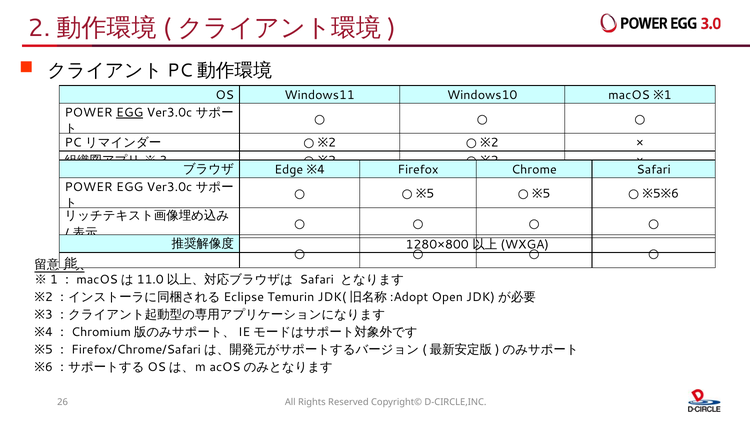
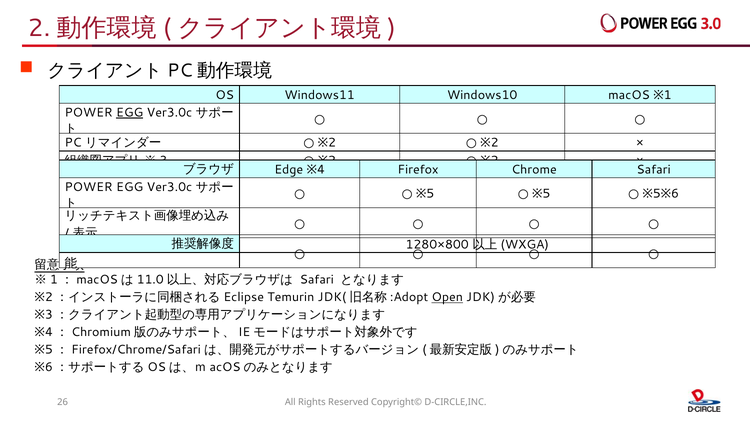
Open underline: none -> present
